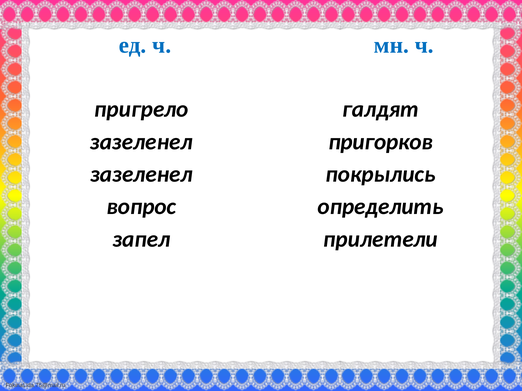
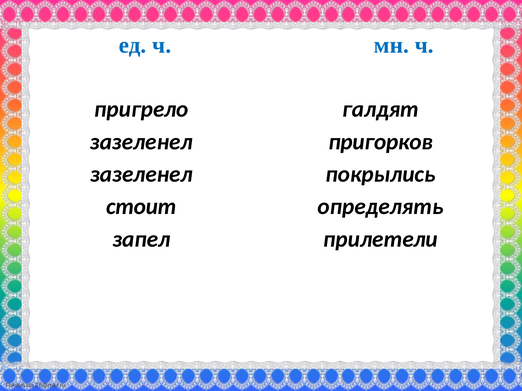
вопрос: вопрос -> стоит
определить: определить -> определять
